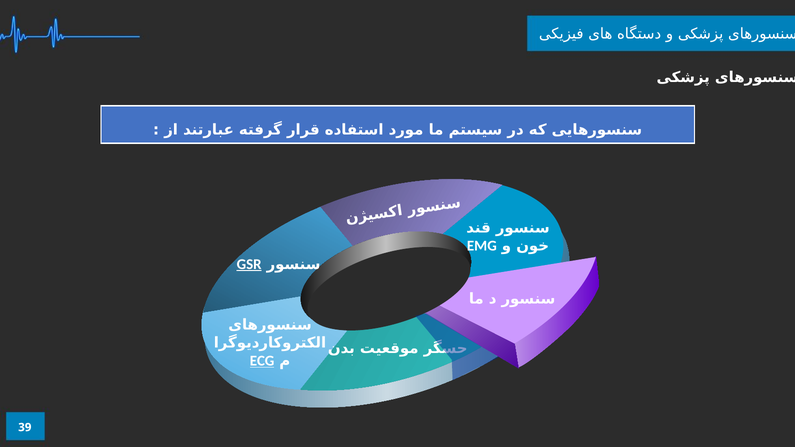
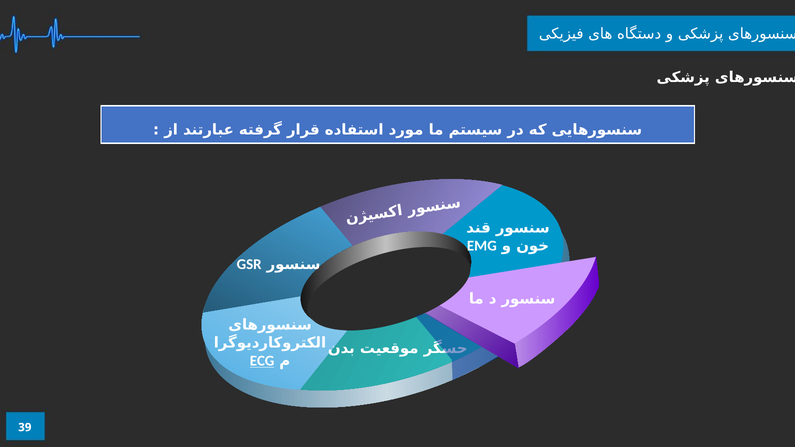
GSR underline: present -> none
